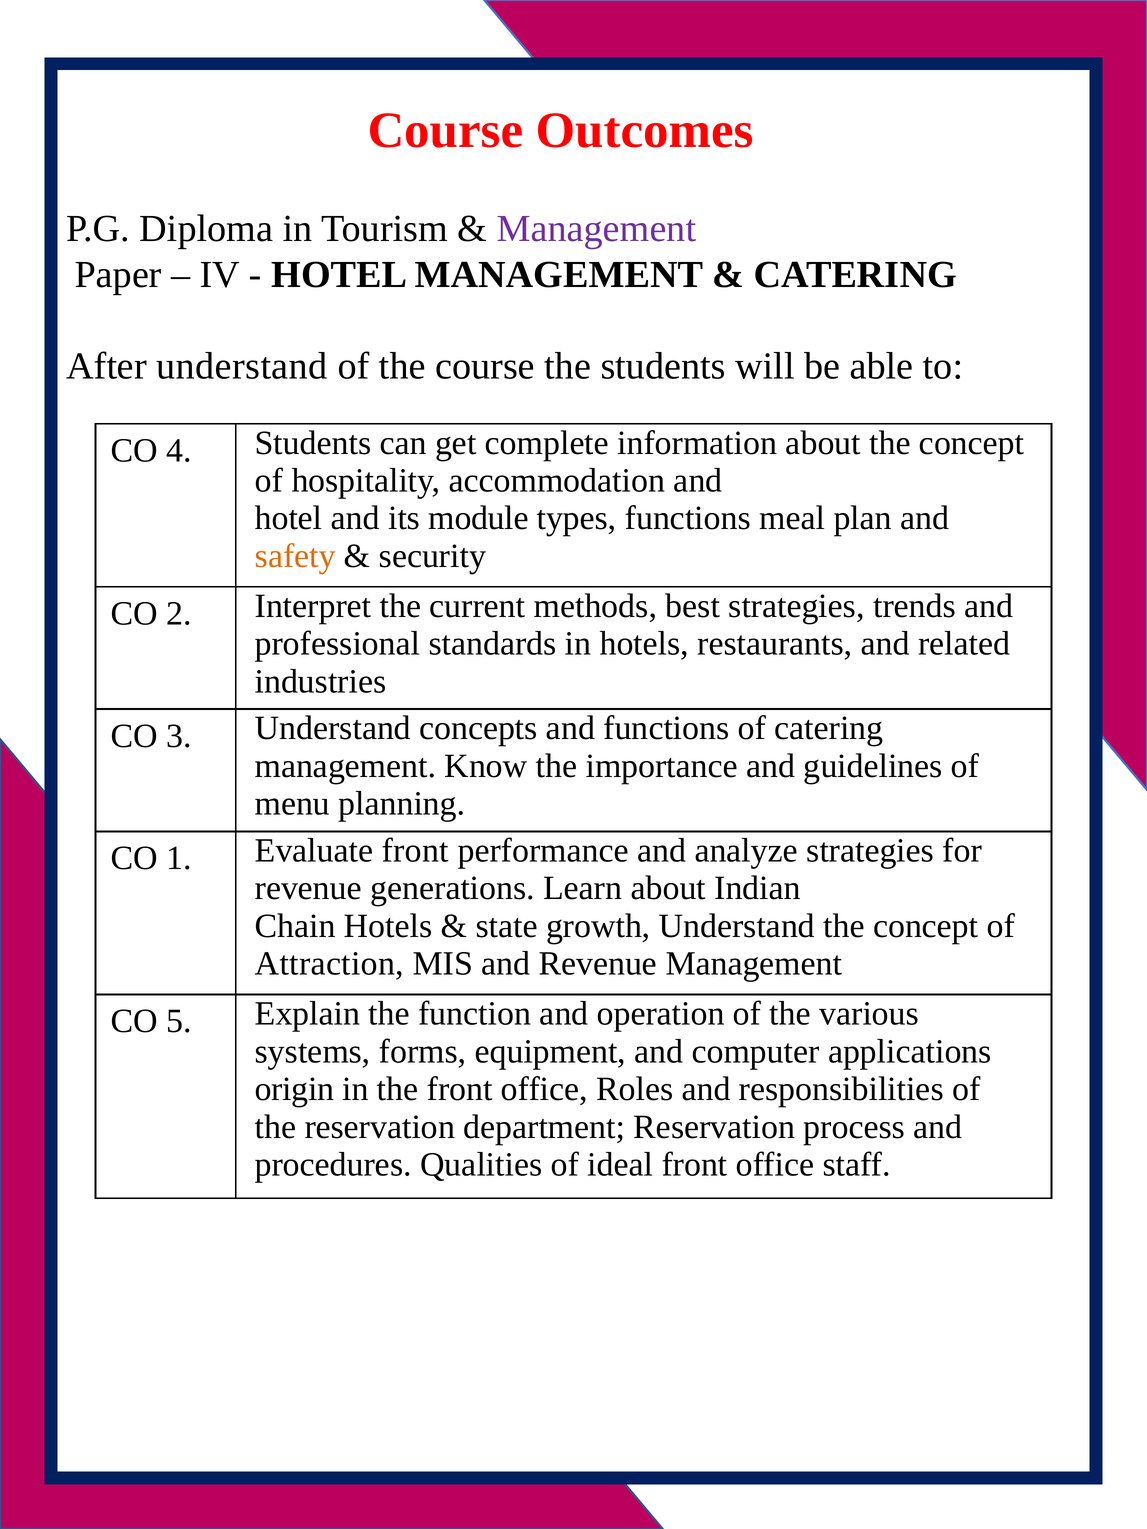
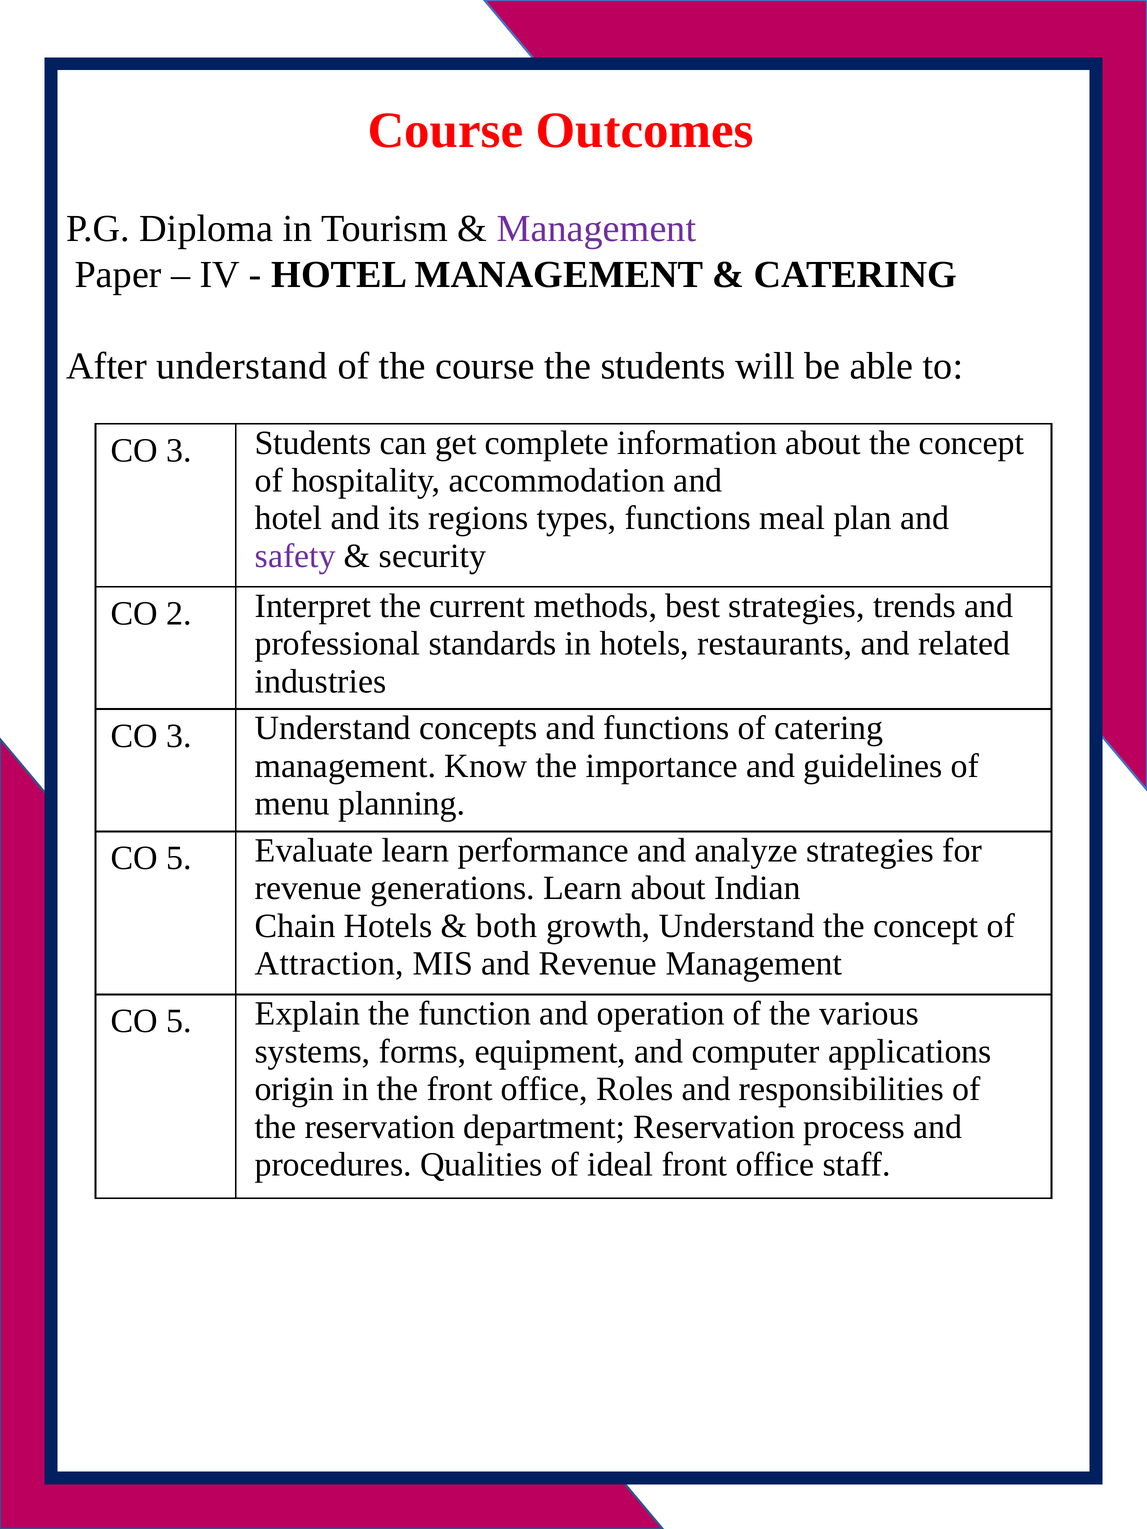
4 at (179, 451): 4 -> 3
module: module -> regions
safety colour: orange -> purple
1 at (179, 858): 1 -> 5
Evaluate front: front -> learn
state: state -> both
